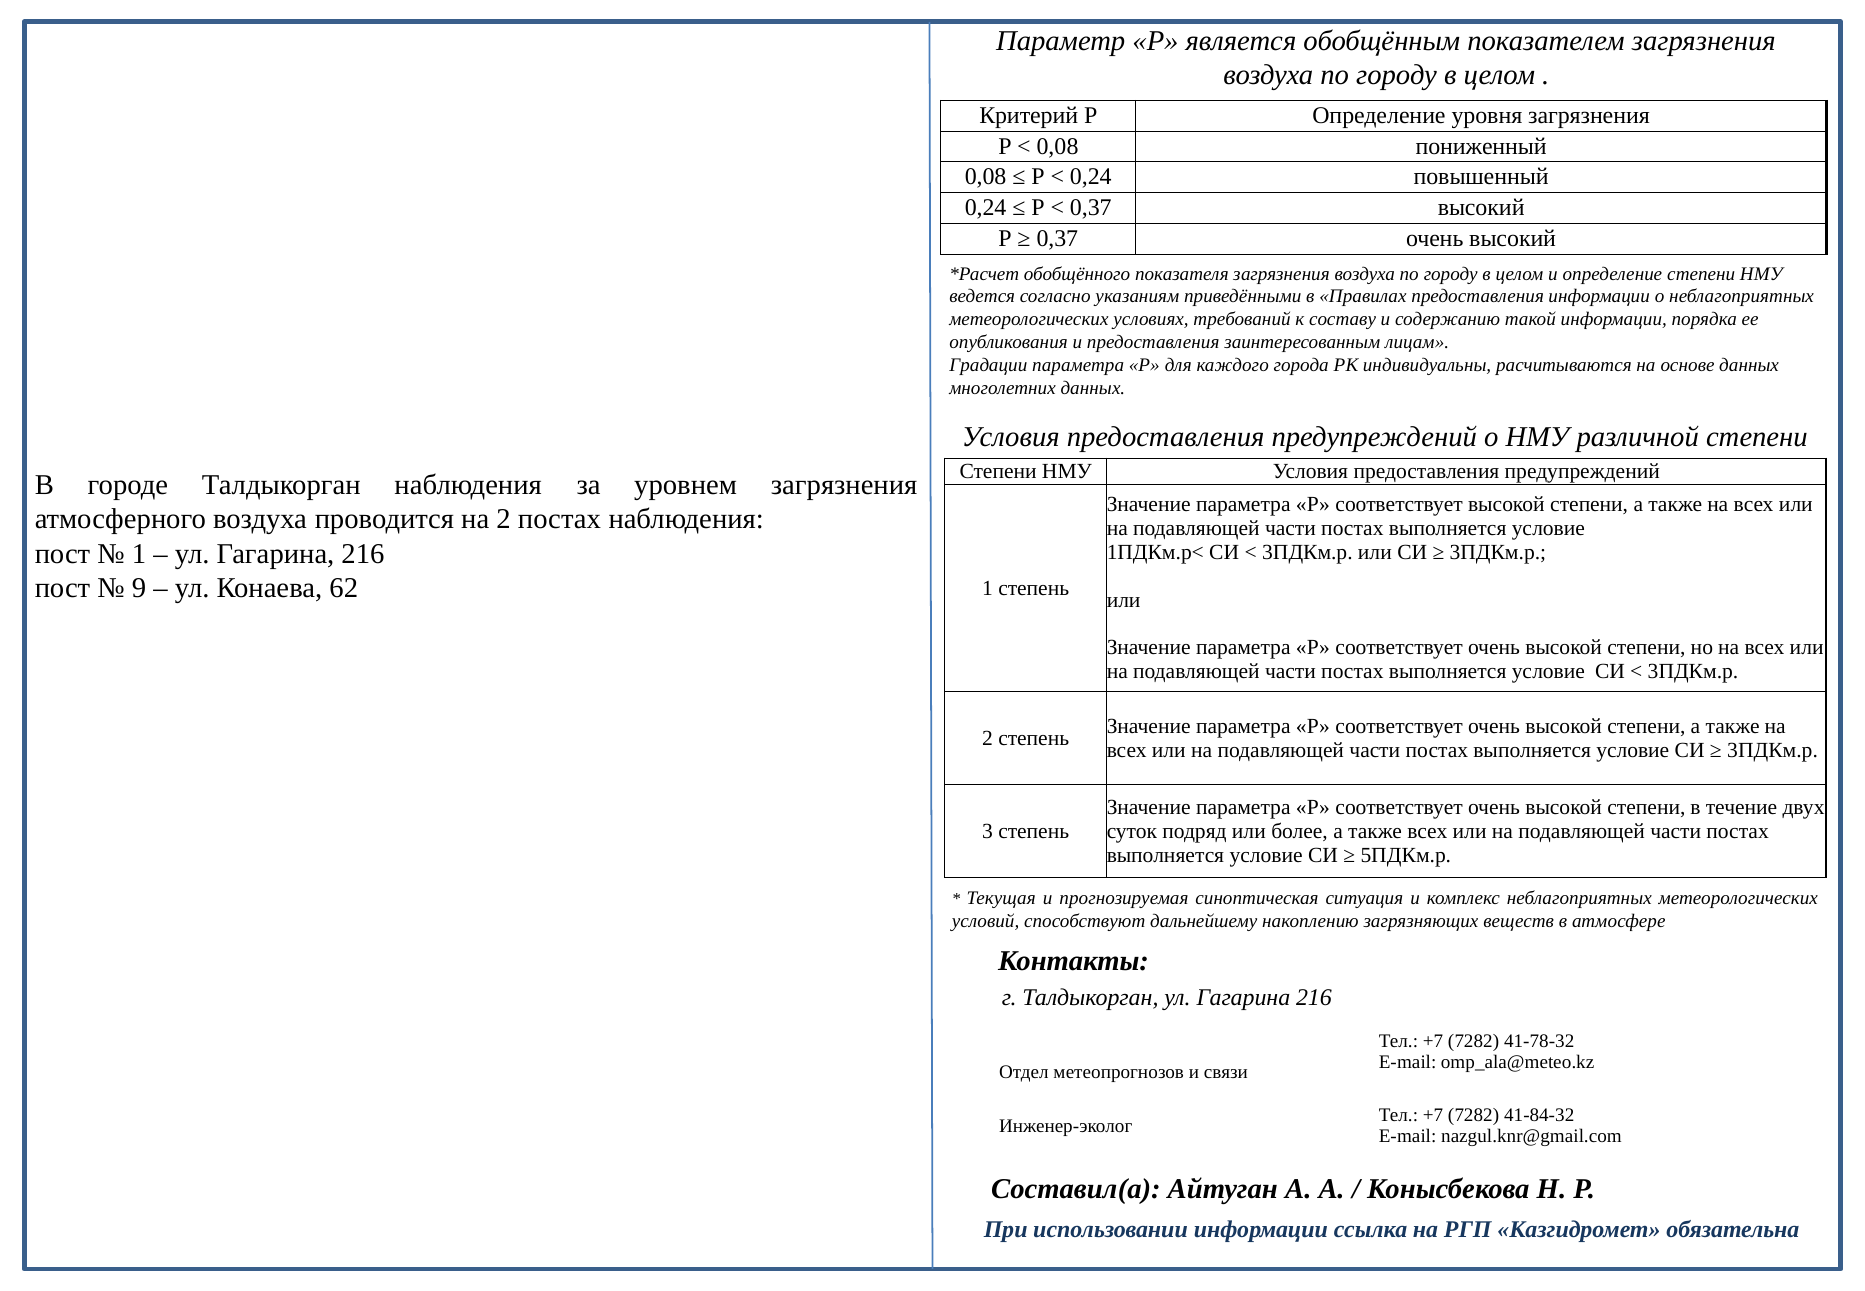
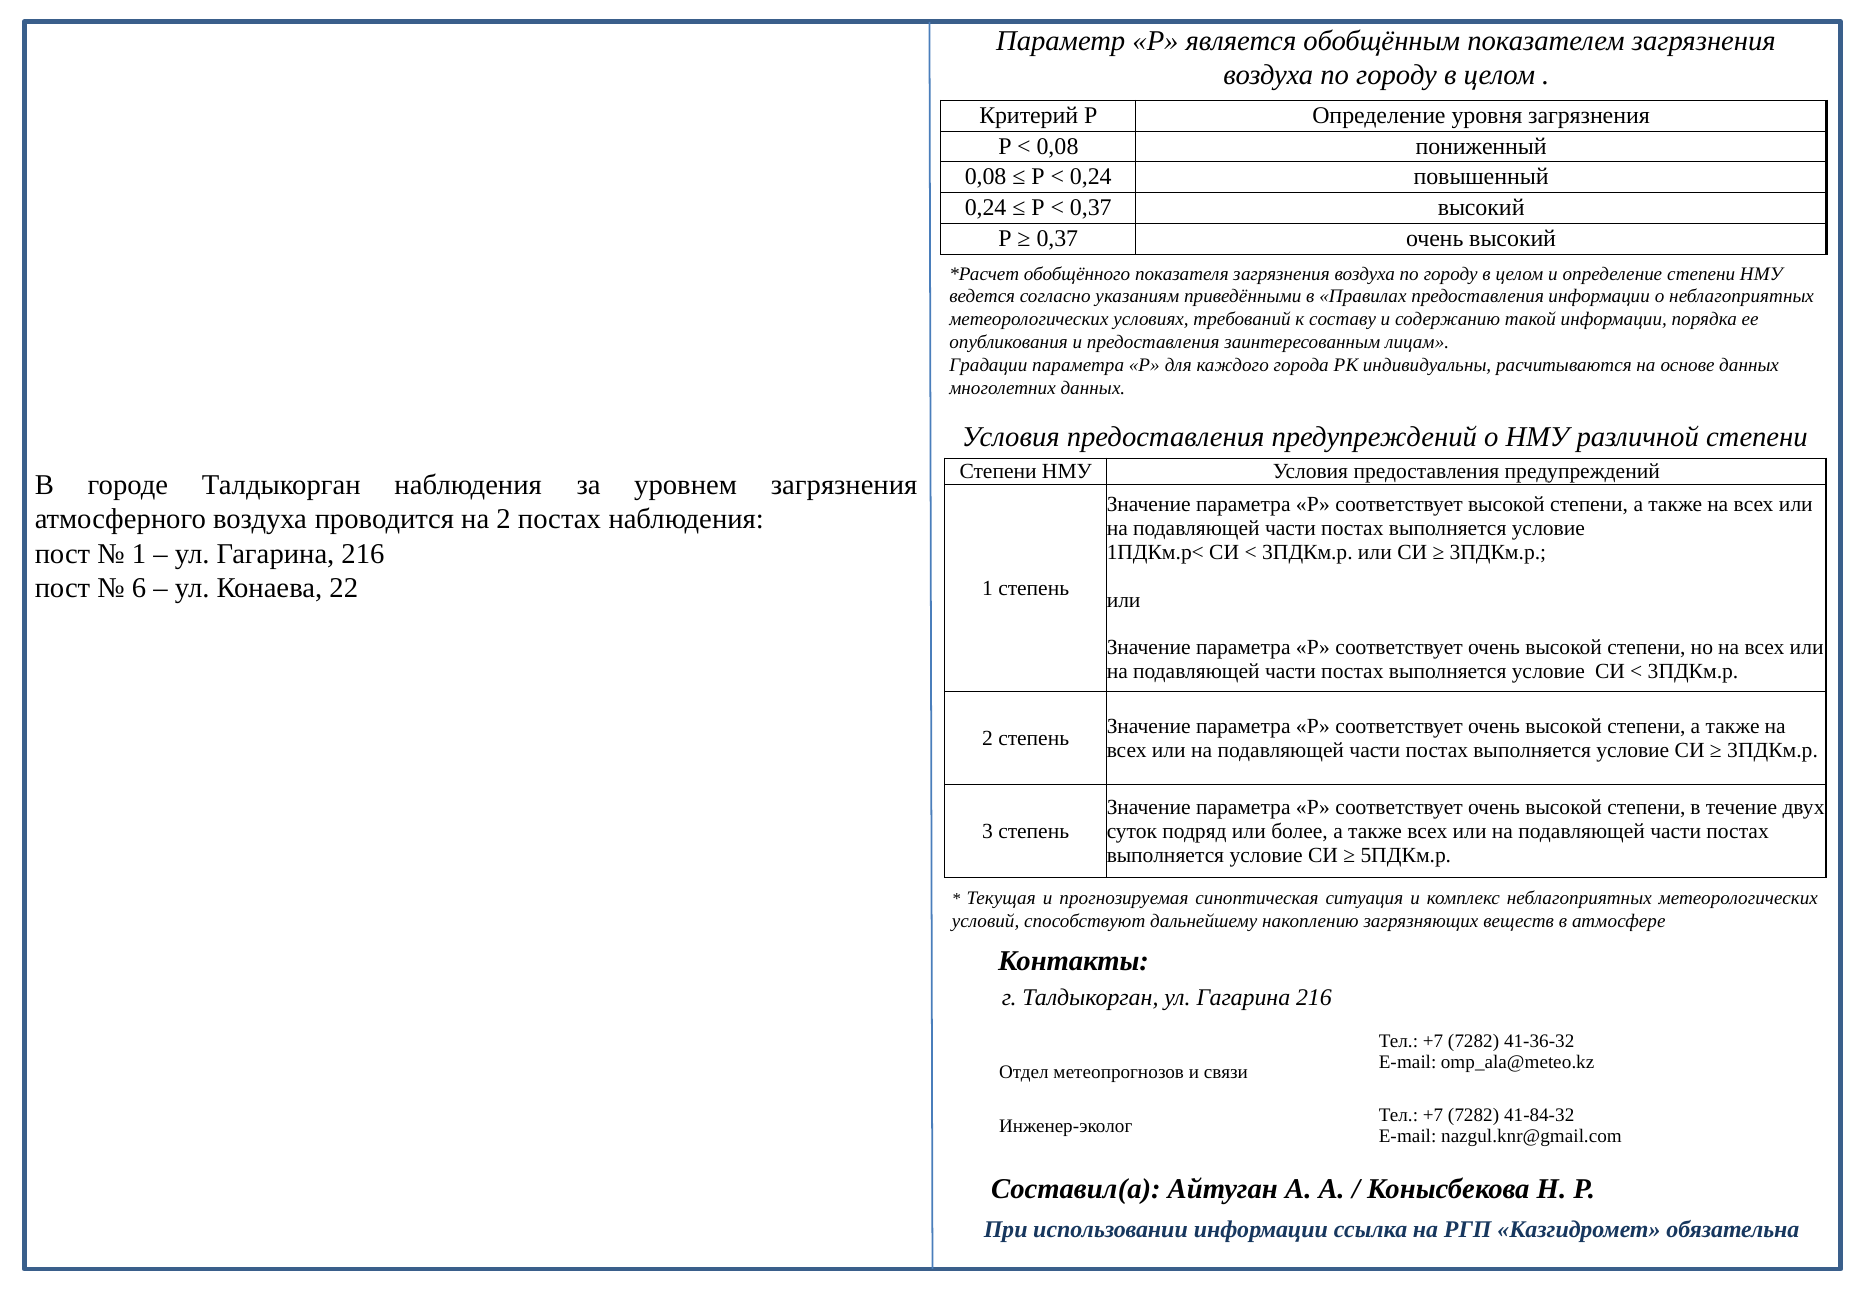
9: 9 -> 6
62: 62 -> 22
41-78-32: 41-78-32 -> 41-36-32
